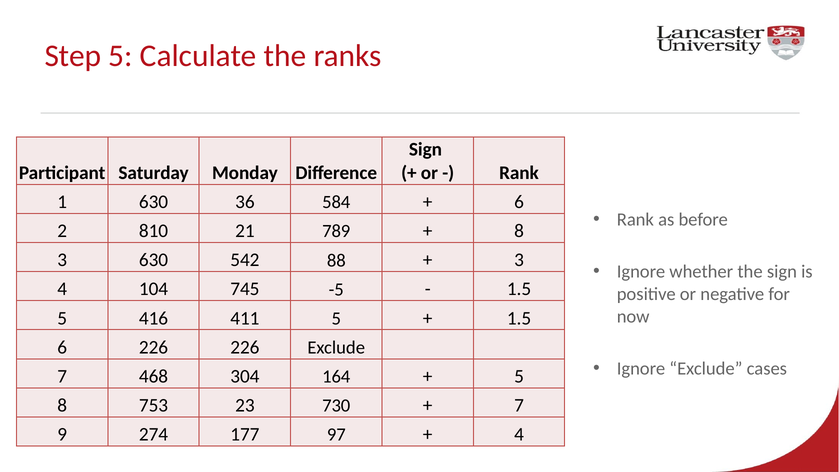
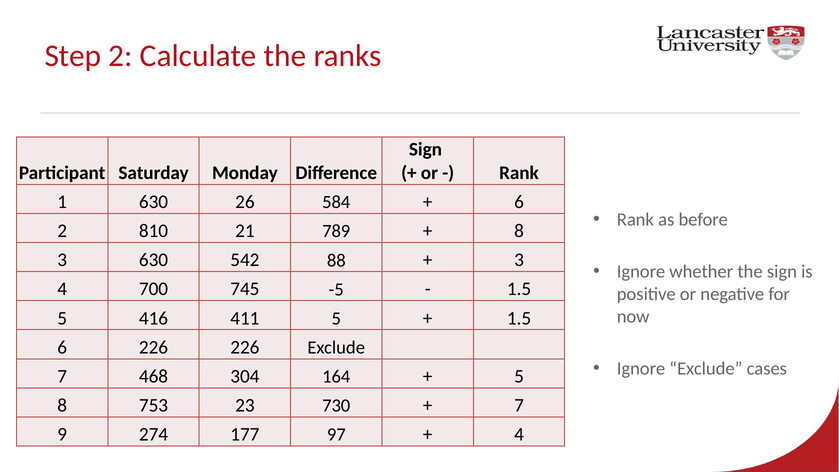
Step 5: 5 -> 2
36: 36 -> 26
104: 104 -> 700
